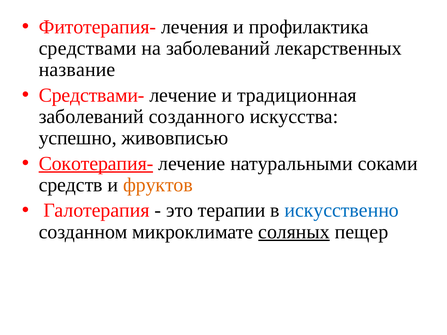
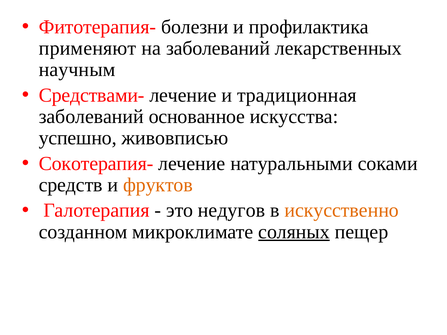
лечения: лечения -> болезни
средствами: средствами -> применяют
название: название -> научным
созданного: созданного -> основанное
Сокотерапия- underline: present -> none
терапии: терапии -> недугов
искусственно colour: blue -> orange
